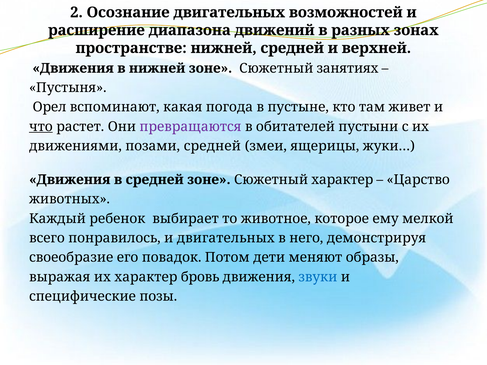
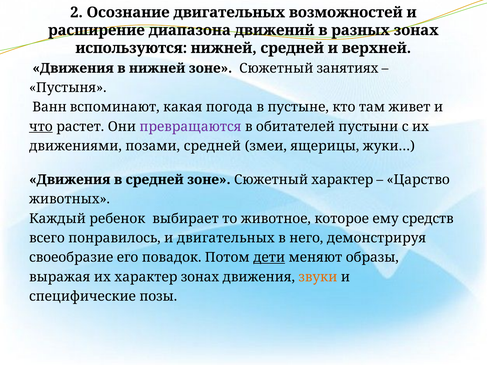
пространстве: пространстве -> используются
Орел: Орел -> Ванн
мелкой: мелкой -> средств
дети underline: none -> present
характер бровь: бровь -> зонах
звуки colour: blue -> orange
